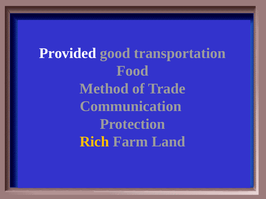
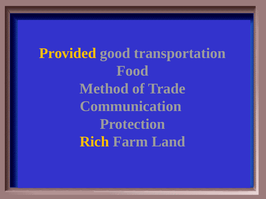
Provided colour: white -> yellow
